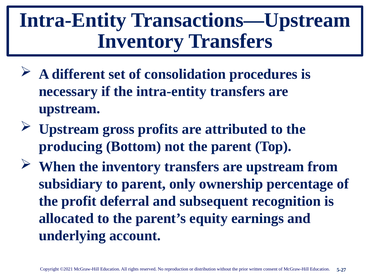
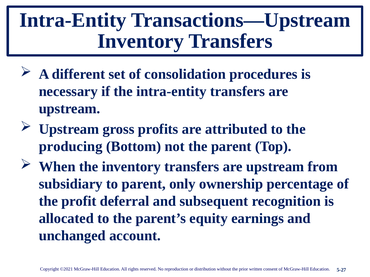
underlying: underlying -> unchanged
